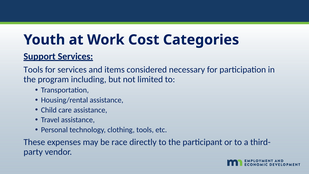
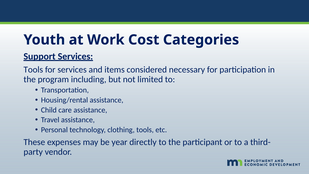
race: race -> year
